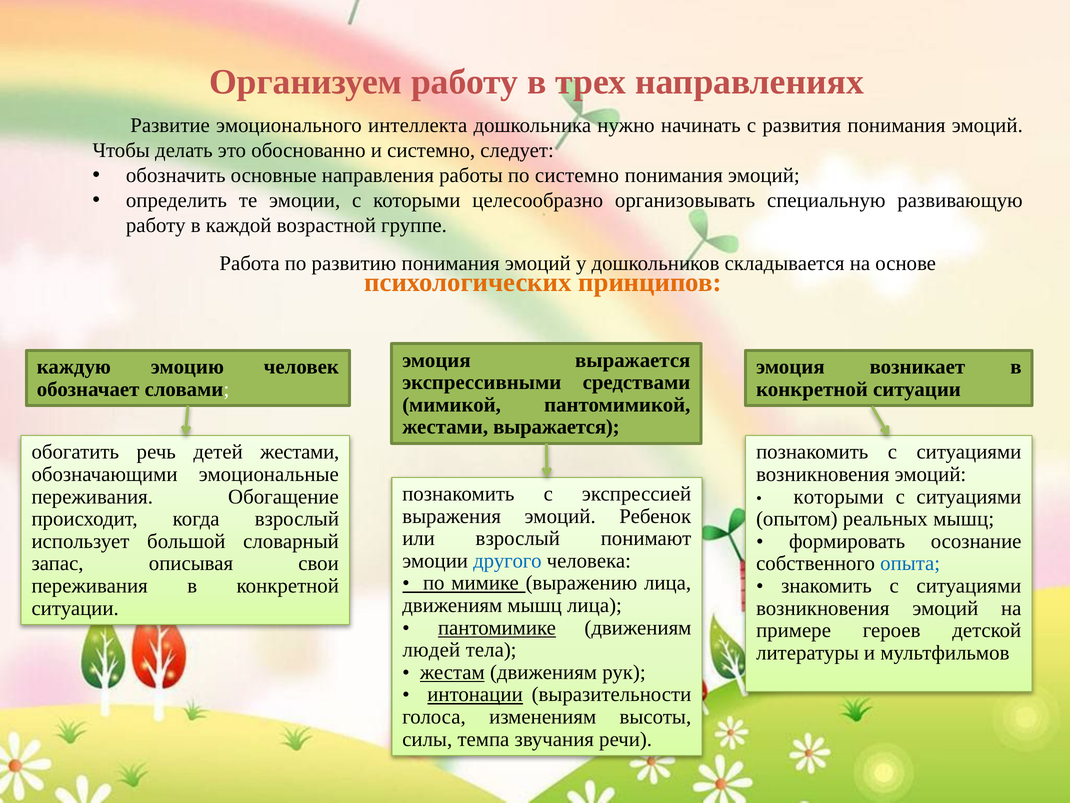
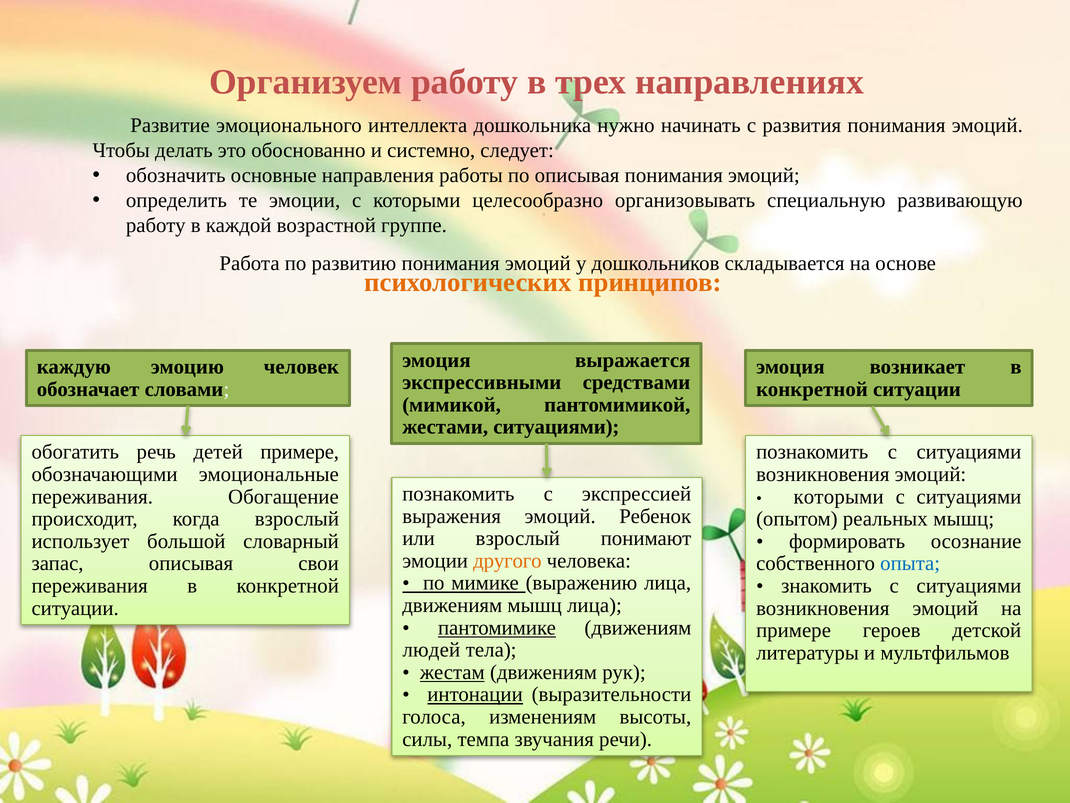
по системно: системно -> описывая
жестами выражается: выражается -> ситуациями
детей жестами: жестами -> примере
другого colour: blue -> orange
